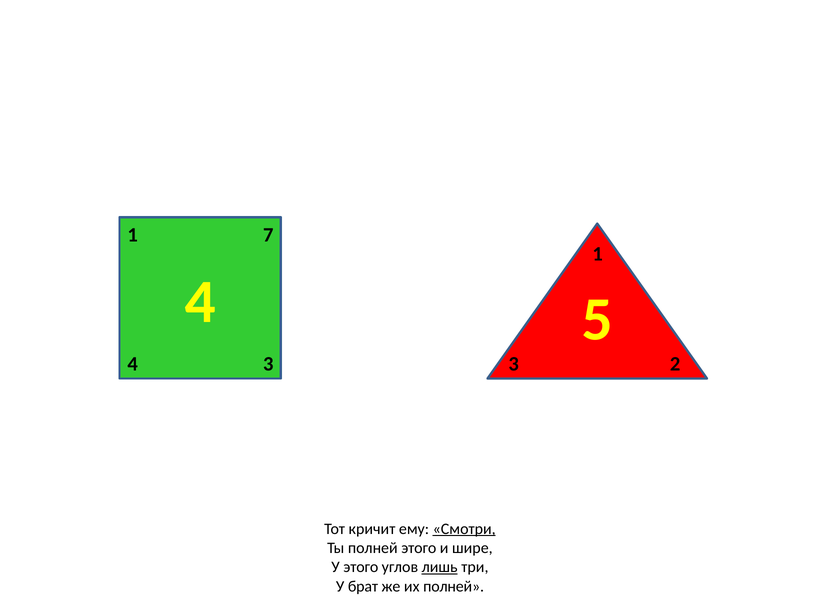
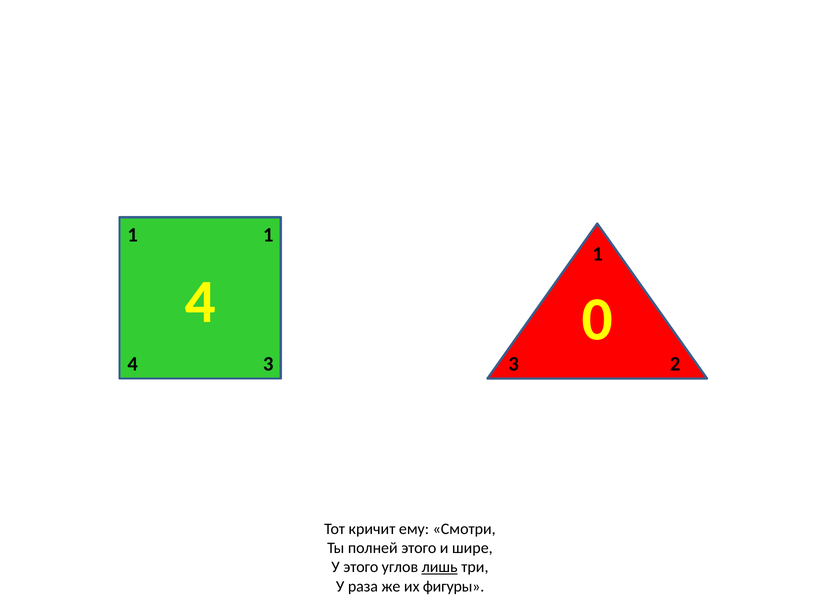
1 7: 7 -> 1
5: 5 -> 0
Смотри underline: present -> none
брат: брат -> раза
их полней: полней -> фигуры
